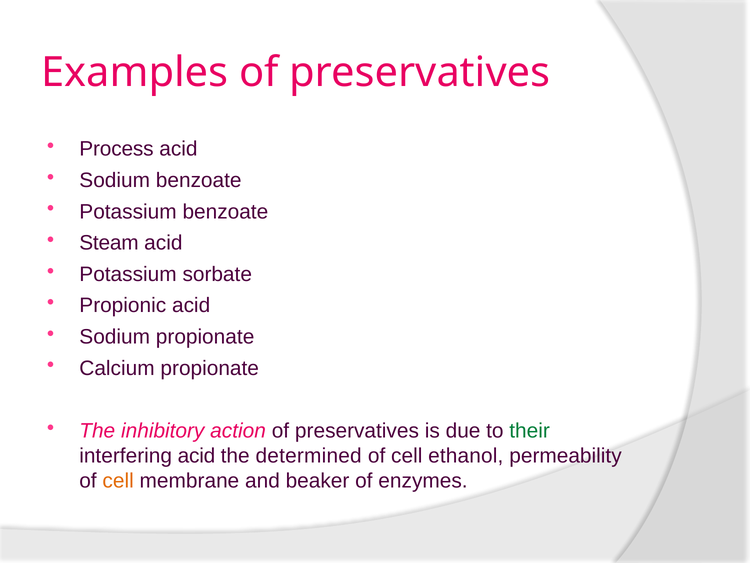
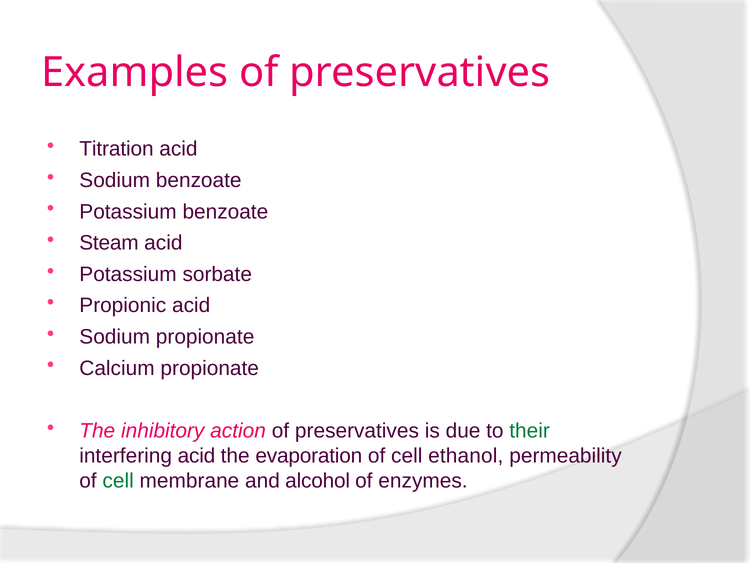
Process: Process -> Titration
determined: determined -> evaporation
cell at (118, 480) colour: orange -> green
beaker: beaker -> alcohol
